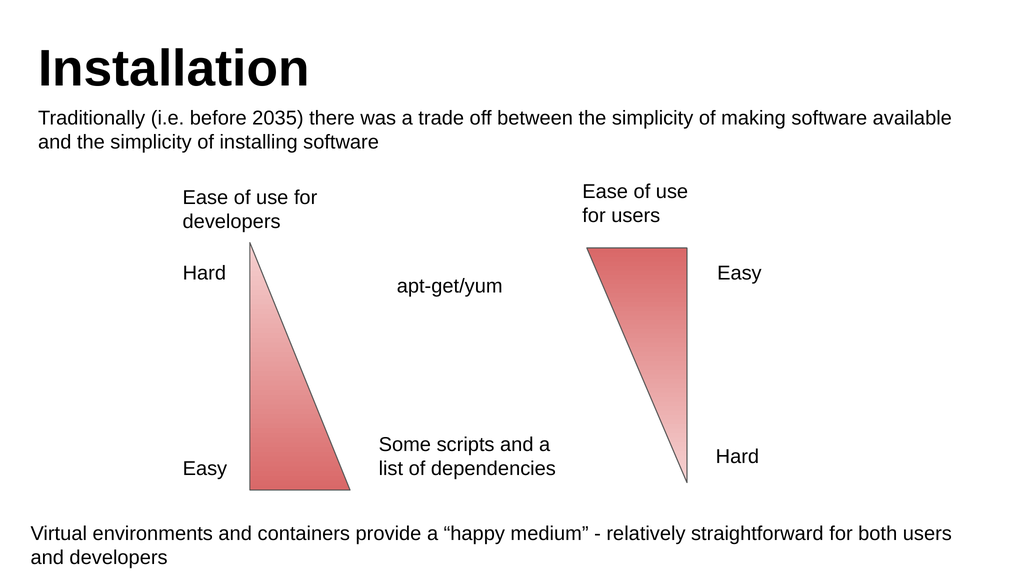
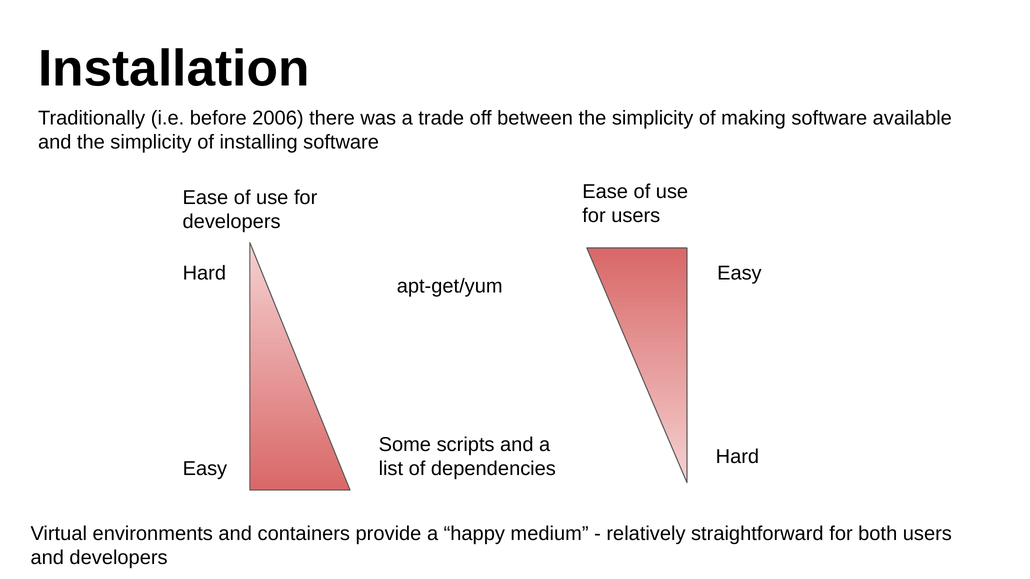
2035: 2035 -> 2006
